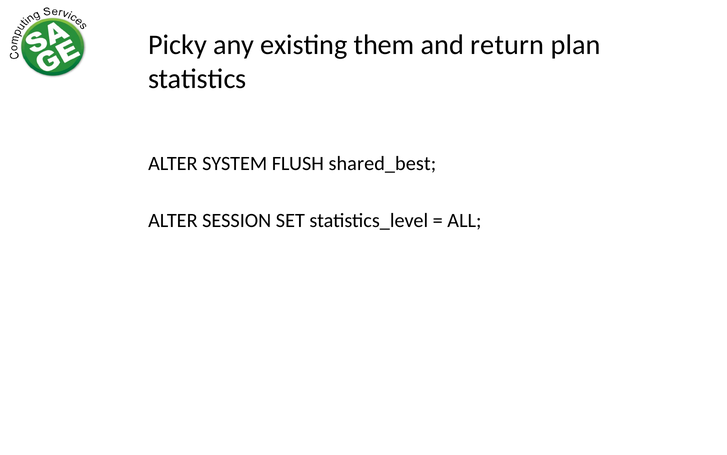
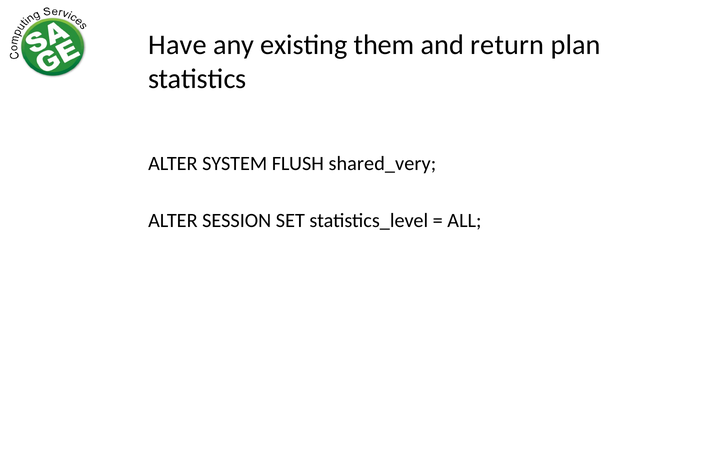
Picky: Picky -> Have
shared_best: shared_best -> shared_very
